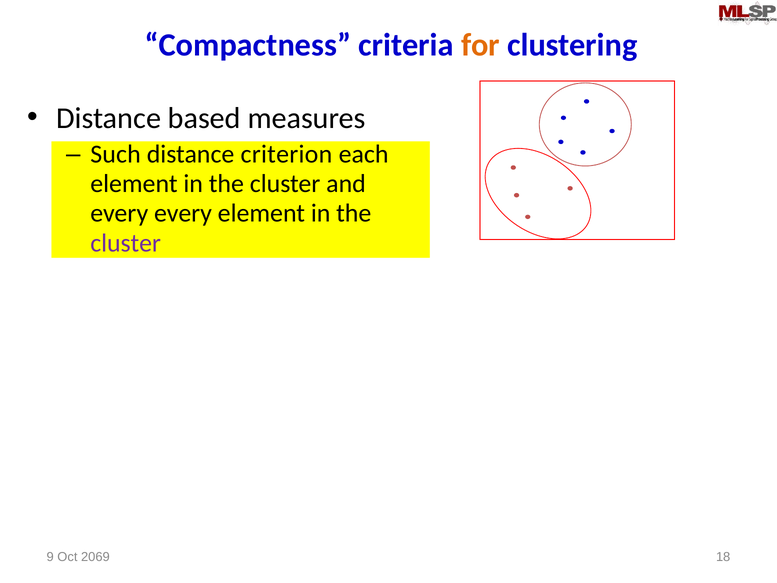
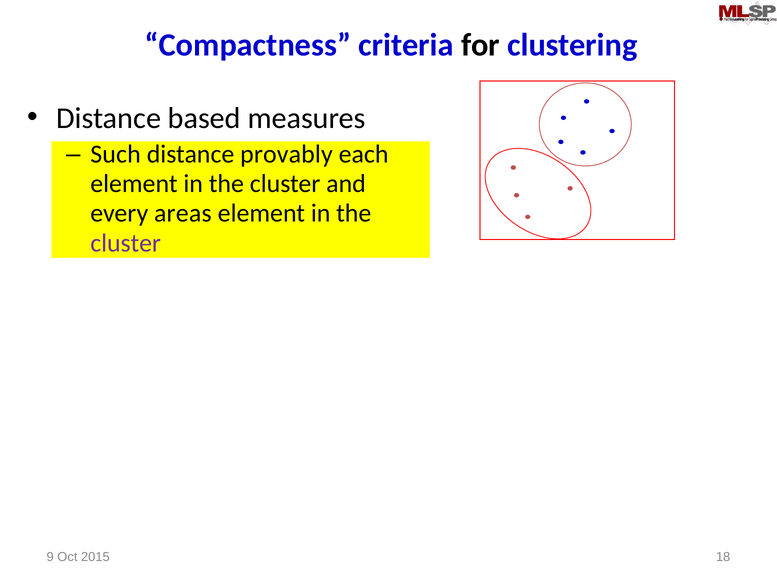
for colour: orange -> black
criterion: criterion -> provably
every every: every -> areas
2069: 2069 -> 2015
